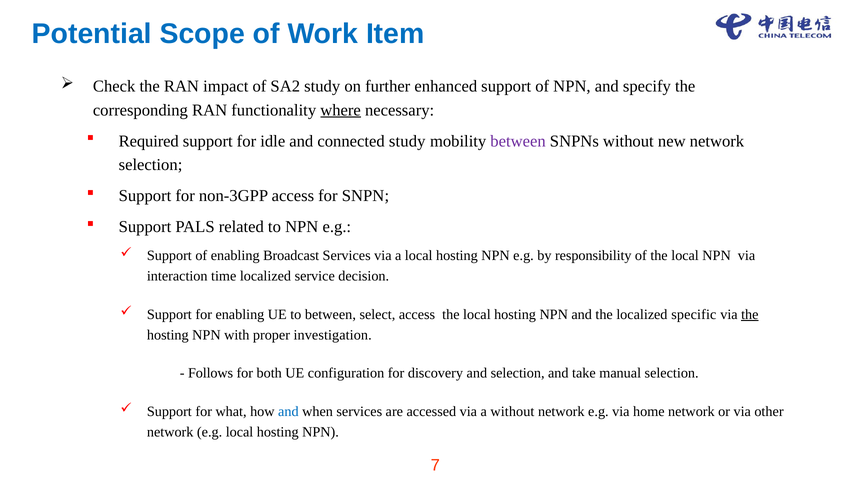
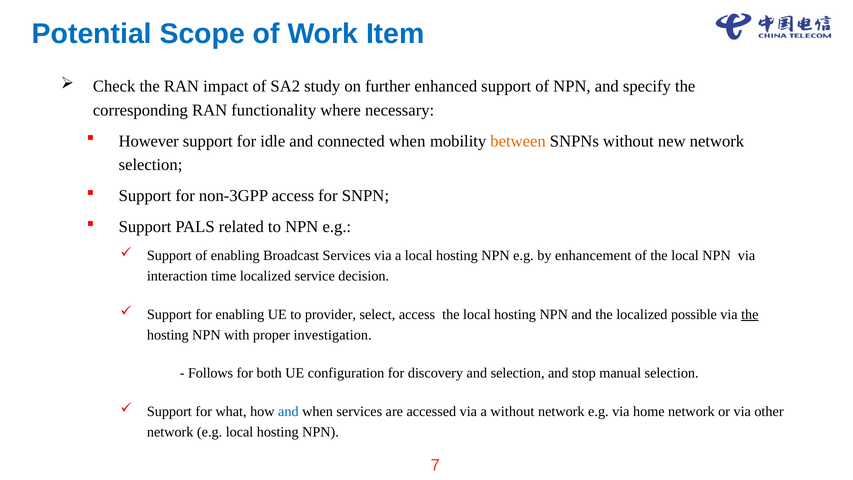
where underline: present -> none
Required: Required -> However
connected study: study -> when
between at (518, 141) colour: purple -> orange
responsibility: responsibility -> enhancement
to between: between -> provider
specific: specific -> possible
take: take -> stop
